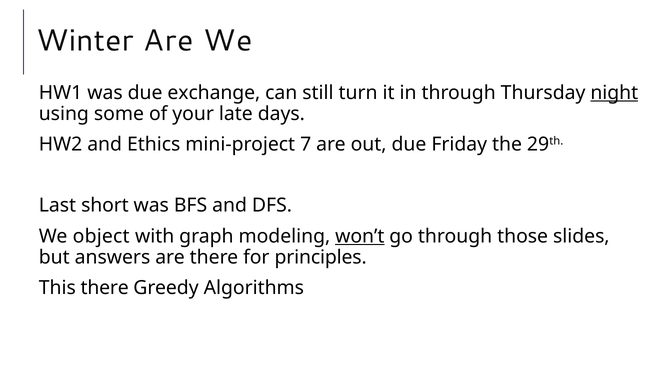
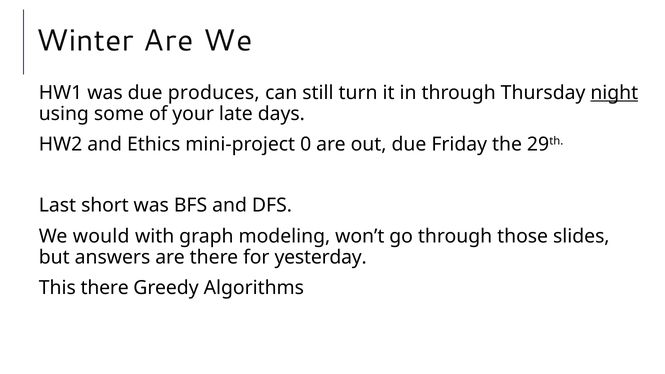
exchange: exchange -> produces
7: 7 -> 0
object: object -> would
won’t underline: present -> none
principles: principles -> yesterday
